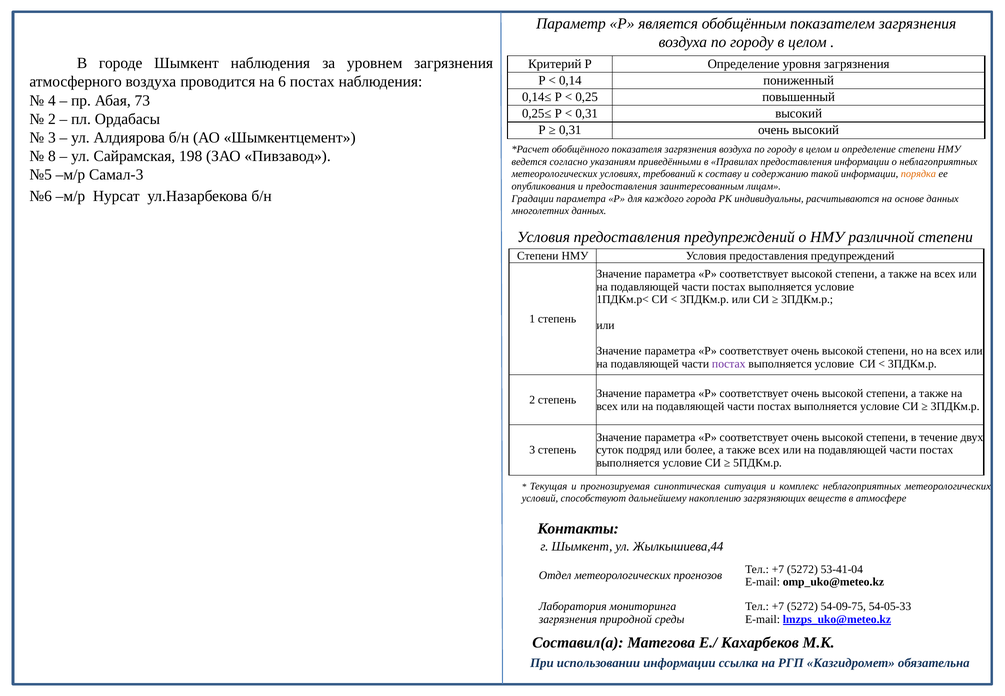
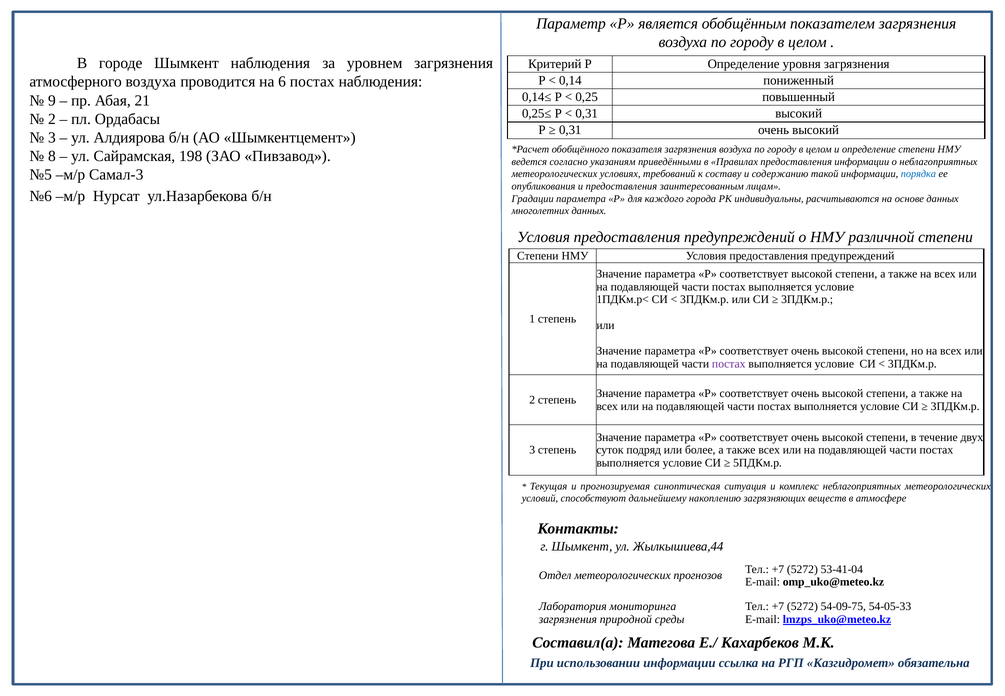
4: 4 -> 9
73: 73 -> 21
порядка colour: orange -> blue
